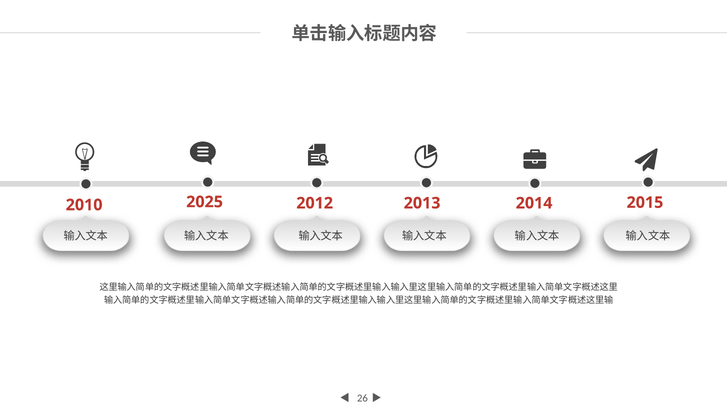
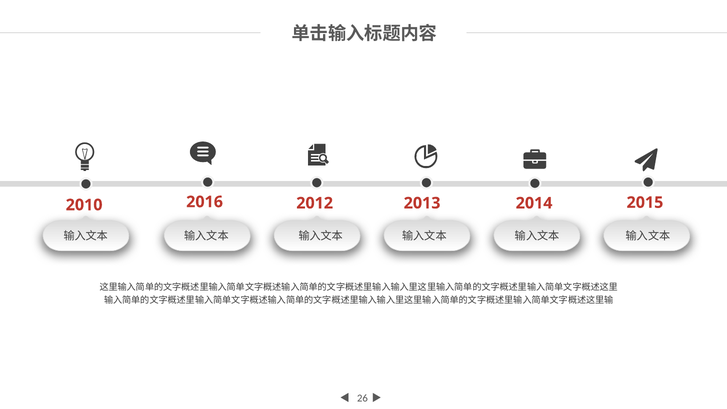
2025: 2025 -> 2016
